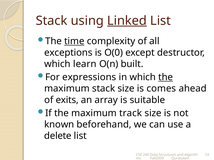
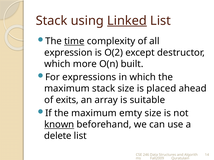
exceptions: exceptions -> expression
O(0: O(0 -> O(2
learn: learn -> more
the at (166, 77) underline: present -> none
comes: comes -> placed
track: track -> emty
known underline: none -> present
